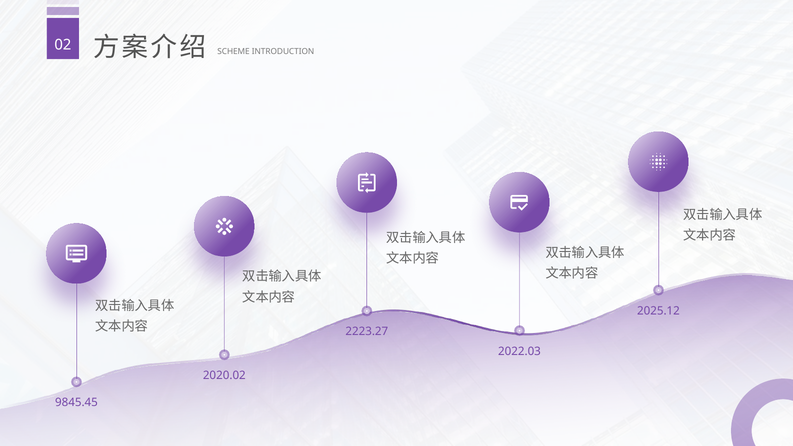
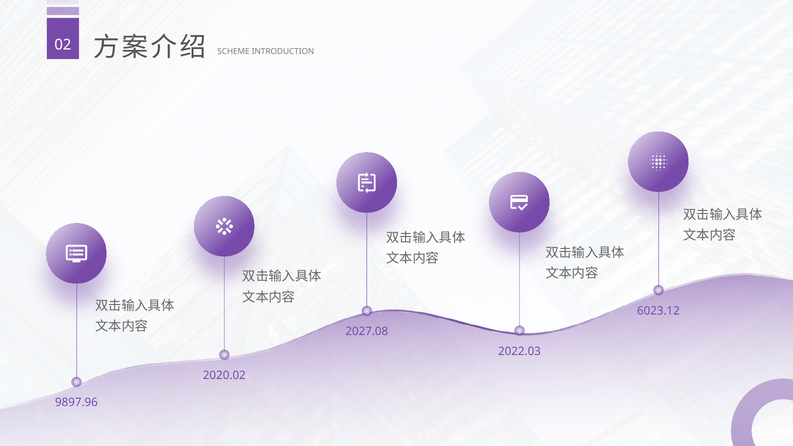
2025.12: 2025.12 -> 6023.12
2223.27: 2223.27 -> 2027.08
9845.45: 9845.45 -> 9897.96
